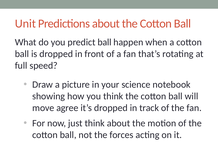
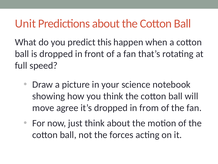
predict ball: ball -> this
track: track -> from
